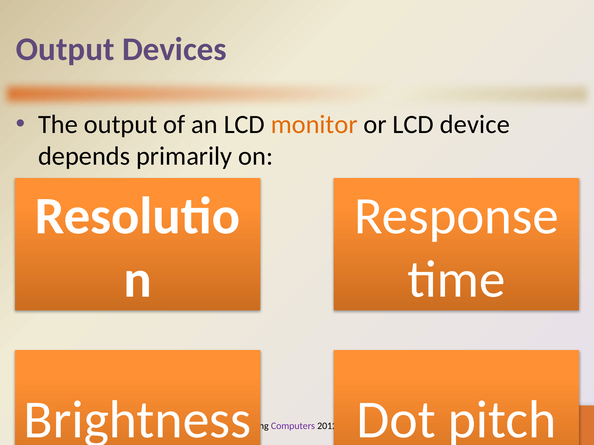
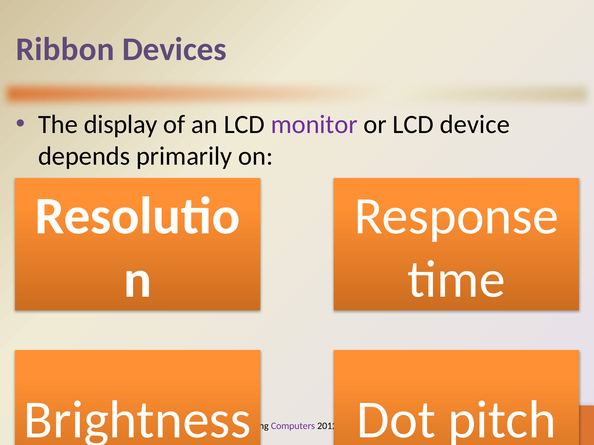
Output at (65, 49): Output -> Ribbon
The output: output -> display
monitor colour: orange -> purple
